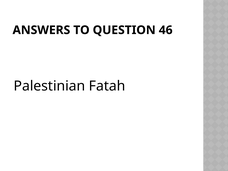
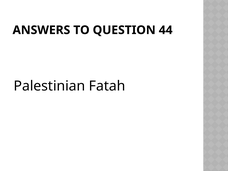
46: 46 -> 44
